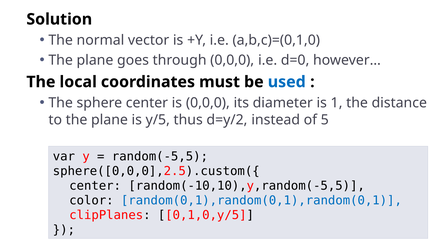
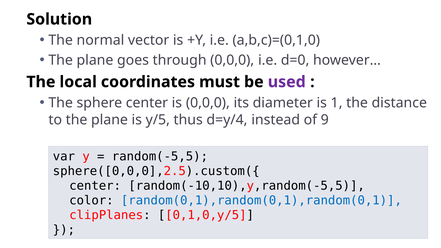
used colour: blue -> purple
d=y/2: d=y/2 -> d=y/4
5: 5 -> 9
